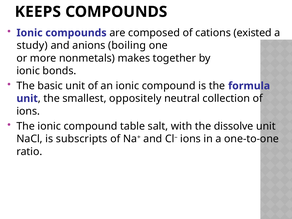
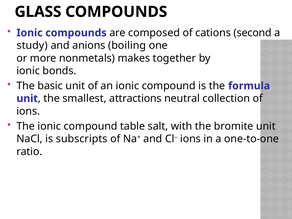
KEEPS: KEEPS -> GLASS
existed: existed -> second
oppositely: oppositely -> attractions
dissolve: dissolve -> bromite
